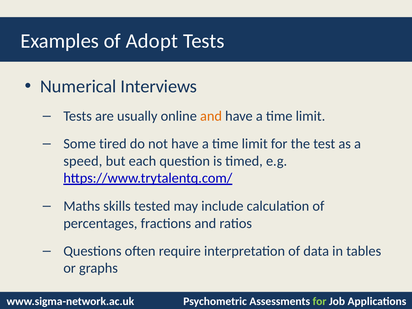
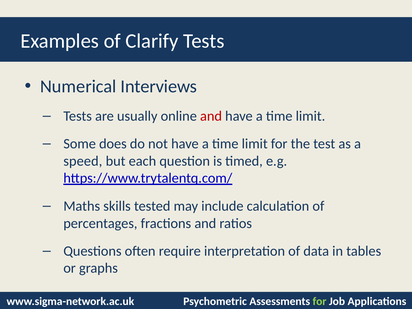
Adopt: Adopt -> Clarify
and at (211, 116) colour: orange -> red
tired: tired -> does
